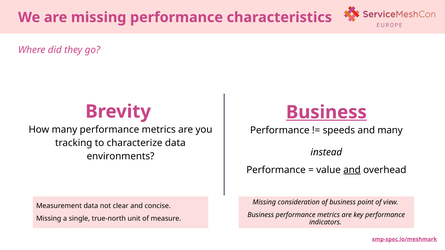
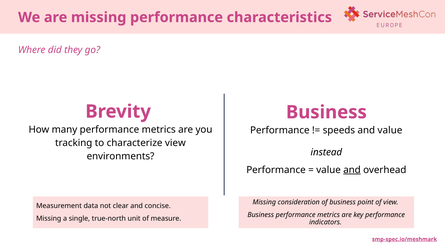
Business at (326, 112) underline: present -> none
and many: many -> value
characterize data: data -> view
